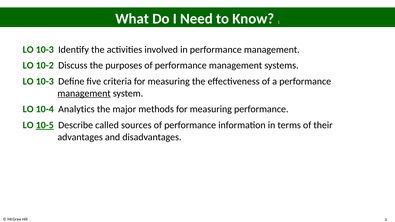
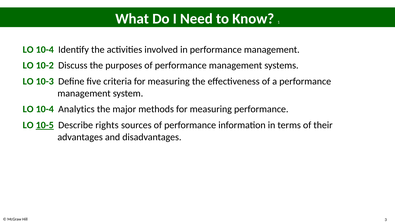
10-3 at (45, 50): 10-3 -> 10-4
management at (84, 93) underline: present -> none
called: called -> rights
